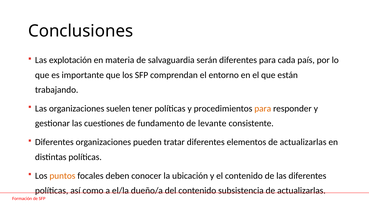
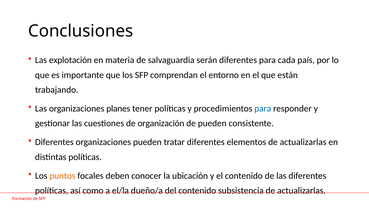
suelen: suelen -> planes
para at (263, 108) colour: orange -> blue
fundamento: fundamento -> organización
de levante: levante -> pueden
